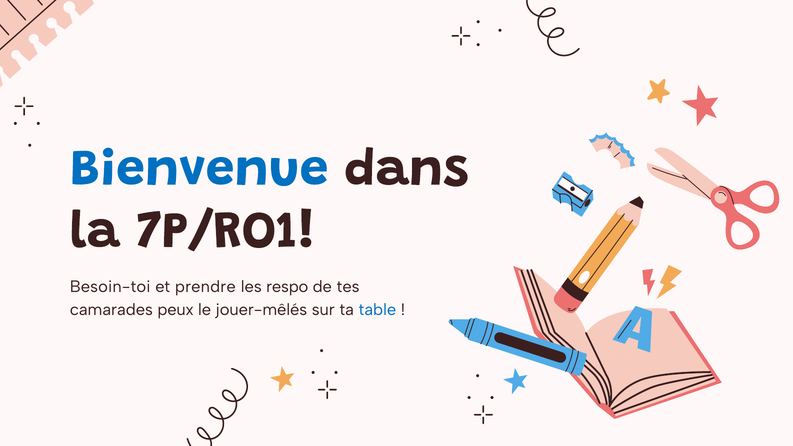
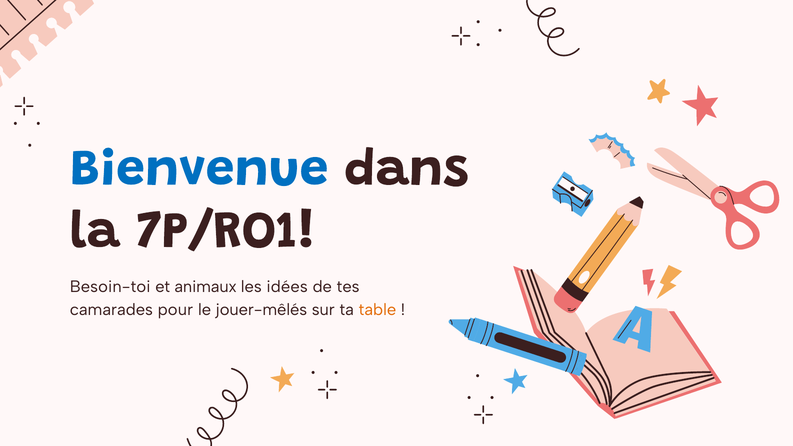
prendre: prendre -> animaux
respo: respo -> idées
peux: peux -> pour
table colour: blue -> orange
